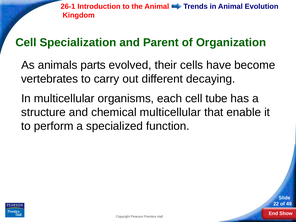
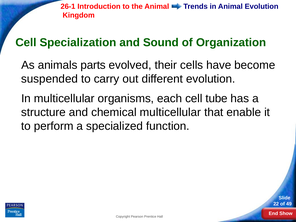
Parent: Parent -> Sound
vertebrates: vertebrates -> suspended
different decaying: decaying -> evolution
